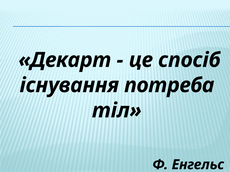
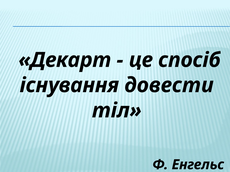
потреба: потреба -> довести
